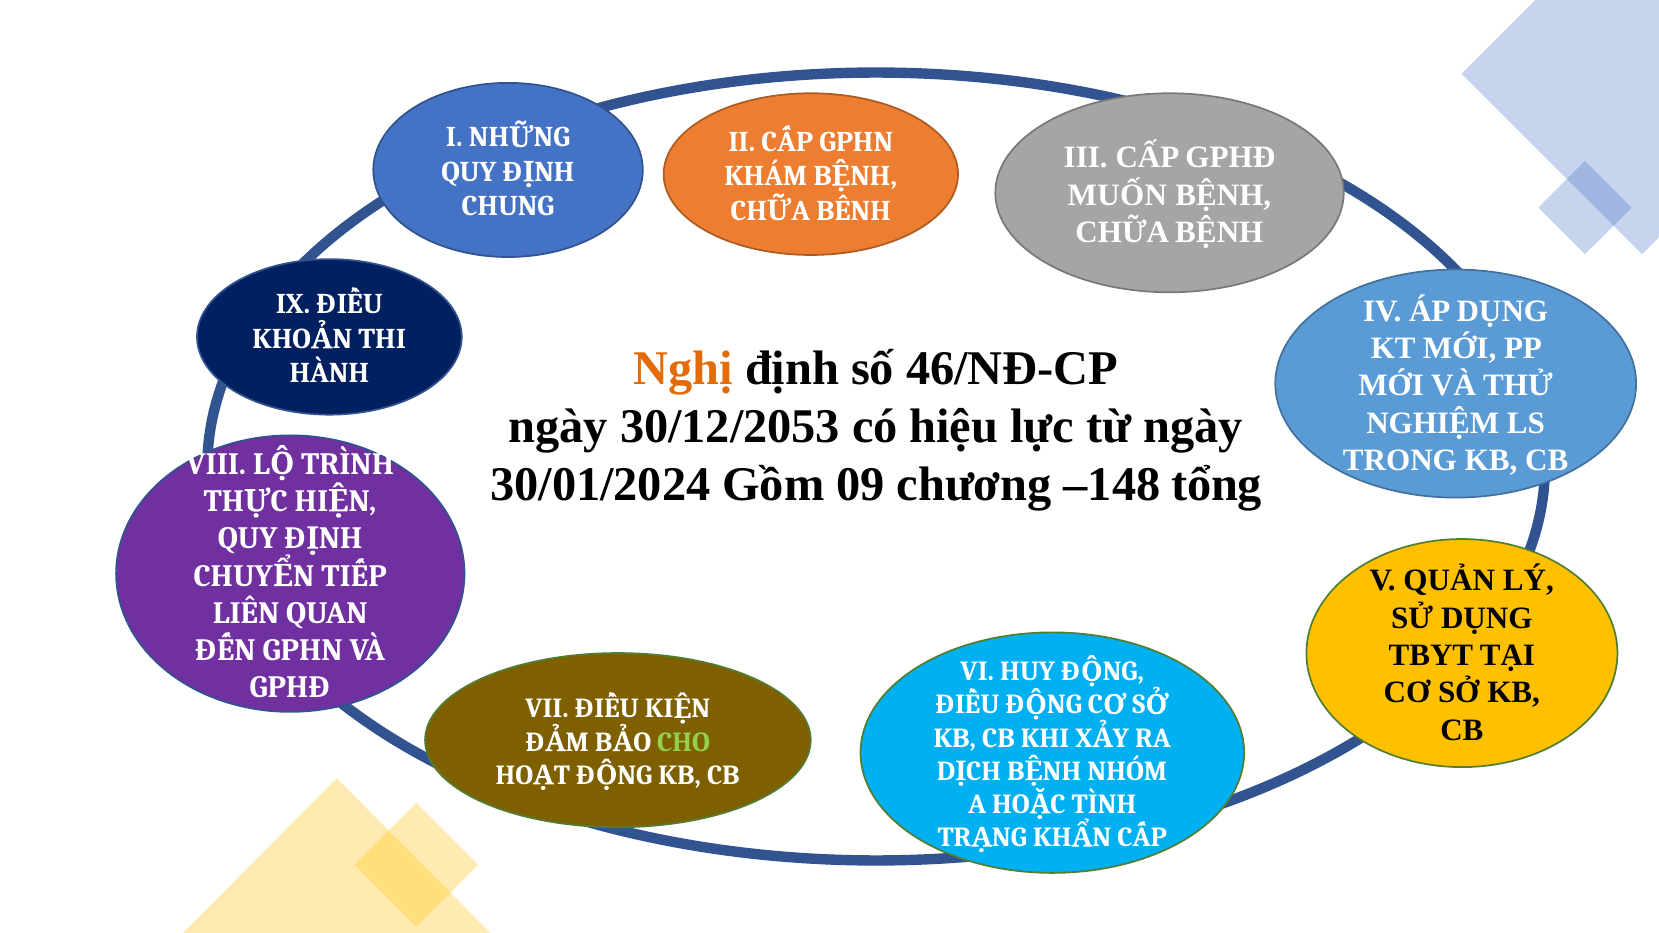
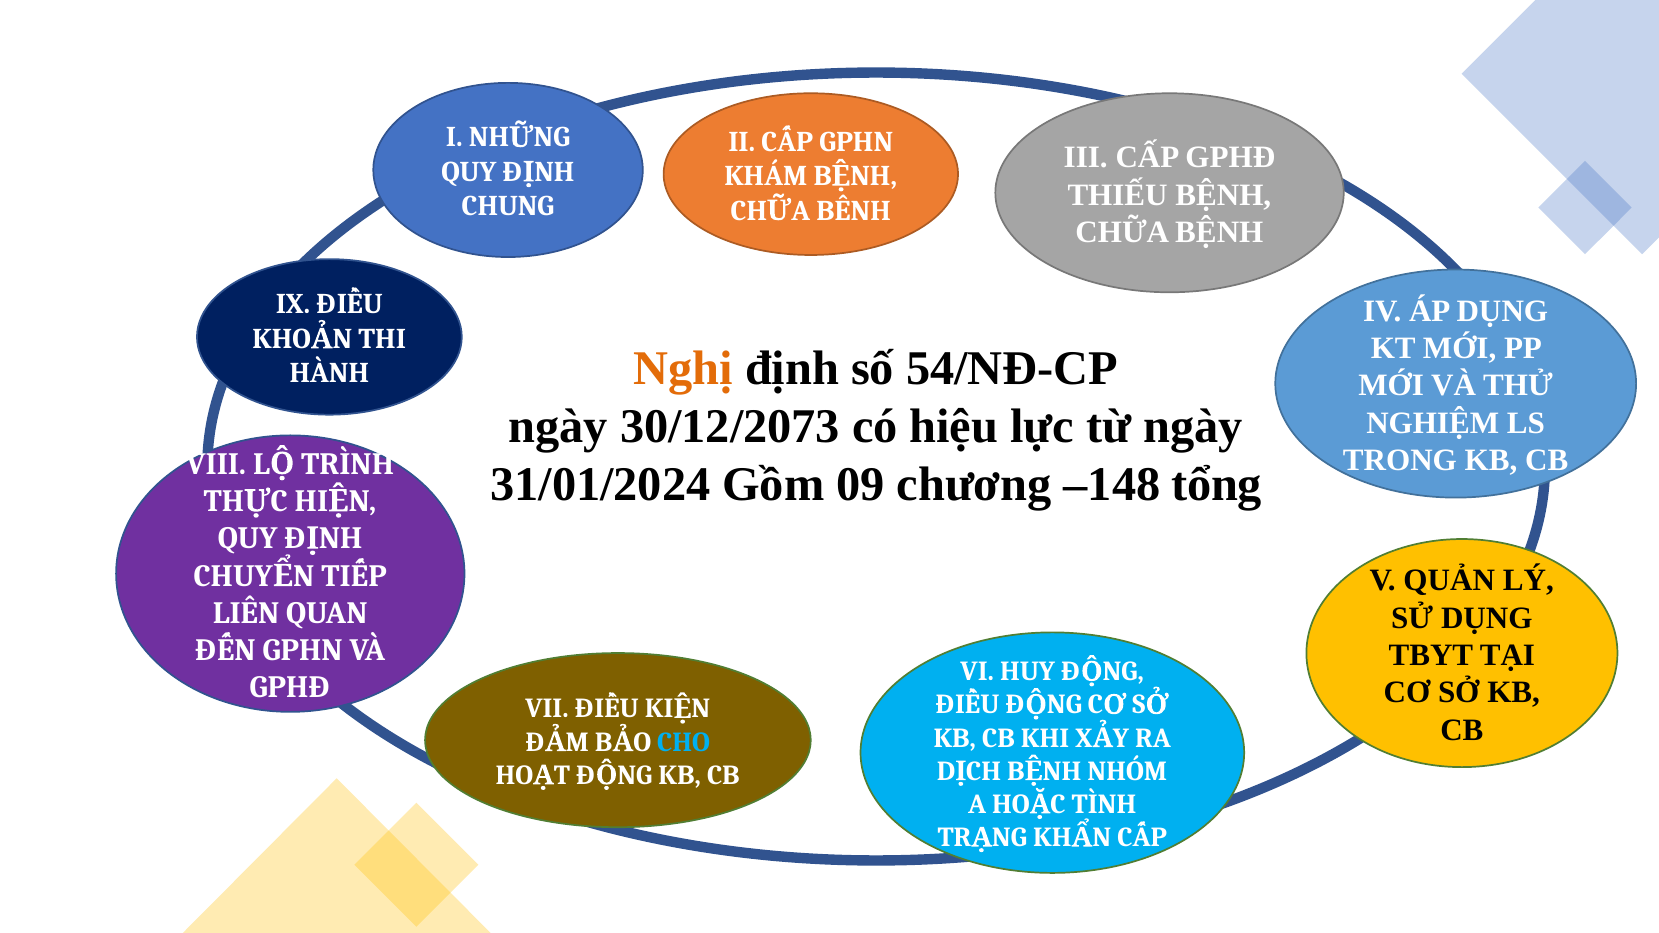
MUỐN: MUỐN -> THIẾU
46/NĐ-CP: 46/NĐ-CP -> 54/NĐ-CP
30/12/2053: 30/12/2053 -> 30/12/2073
30/01/2024: 30/01/2024 -> 31/01/2024
CHO colour: light green -> light blue
